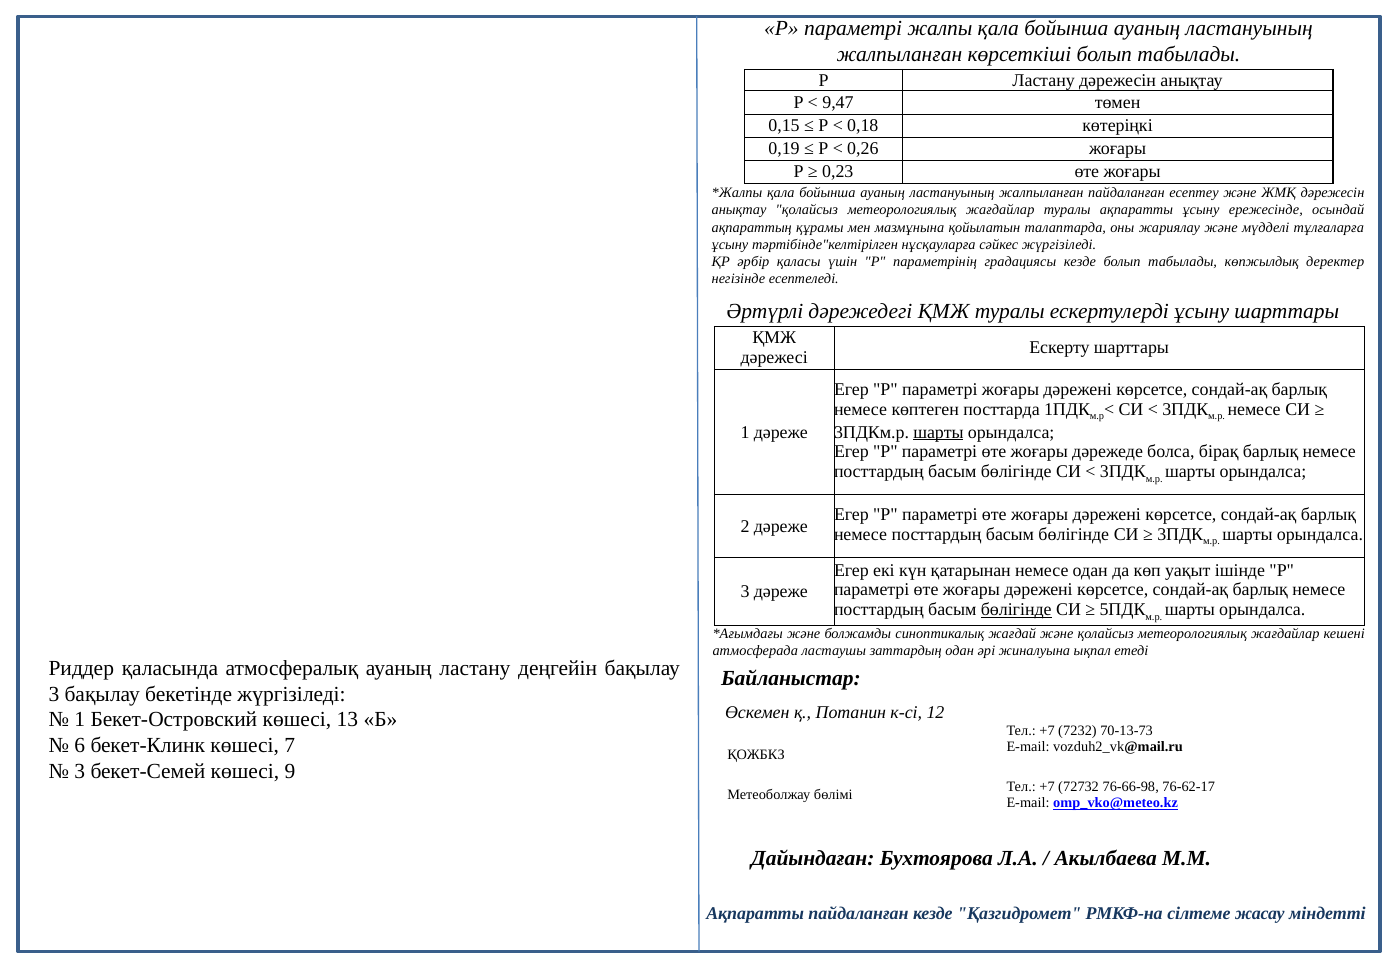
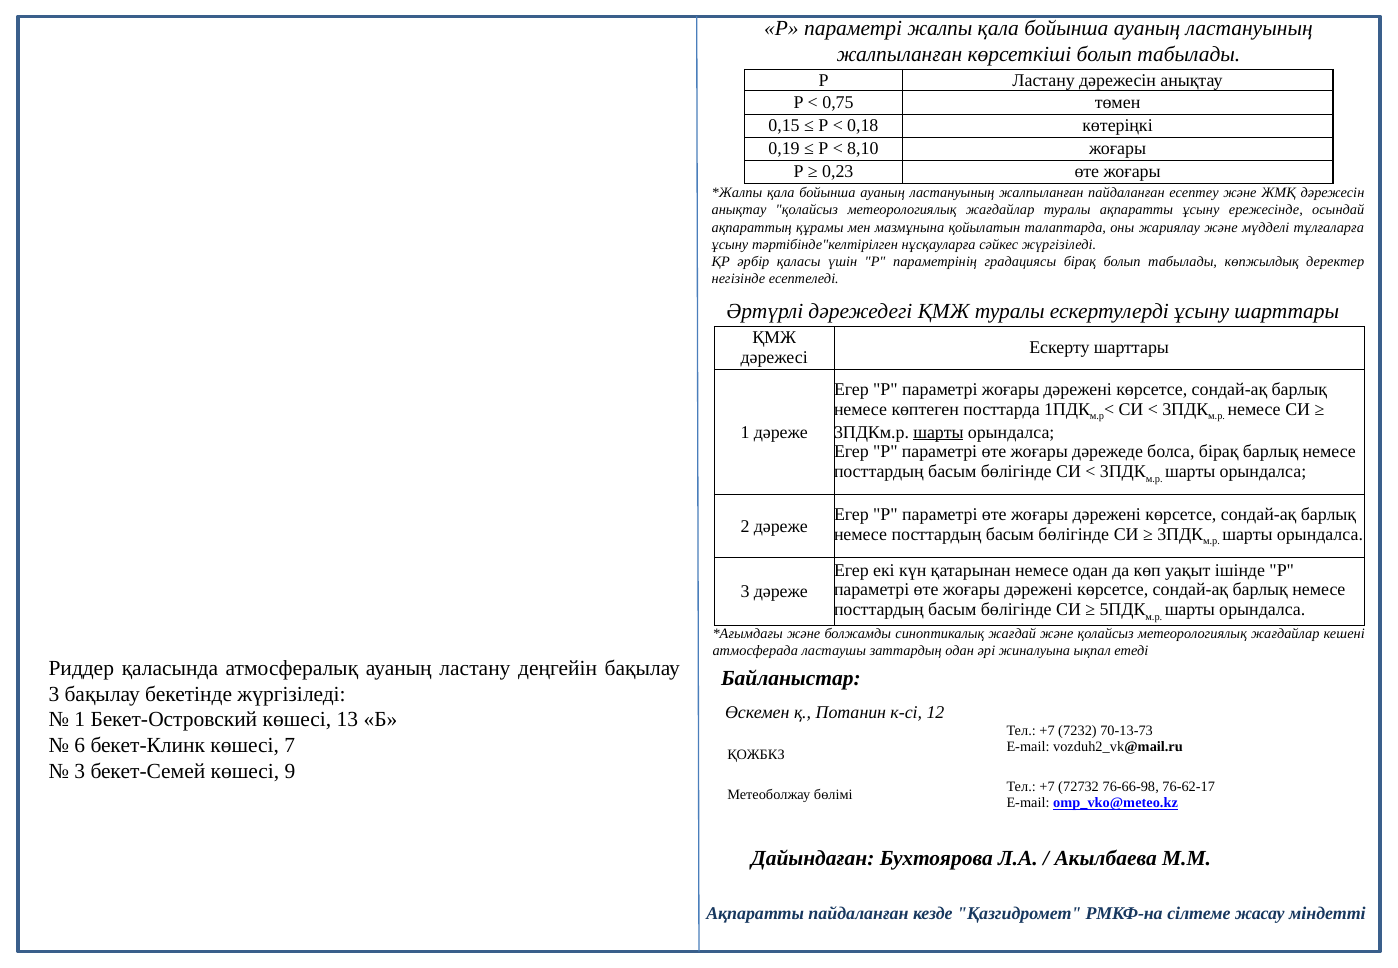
9,47: 9,47 -> 0,75
0,26: 0,26 -> 8,10
градациясы кезде: кезде -> бірақ
бөлігінде at (1016, 610) underline: present -> none
